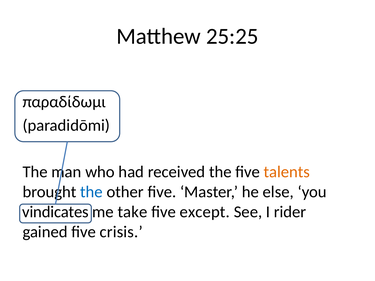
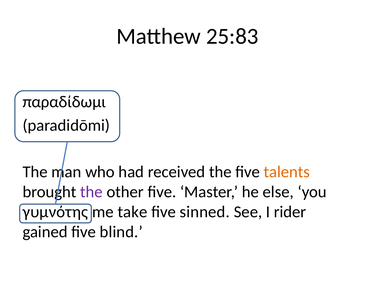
25:25: 25:25 -> 25:83
the at (91, 192) colour: blue -> purple
vindicates: vindicates -> γυμνότης
except: except -> sinned
crisis: crisis -> blind
